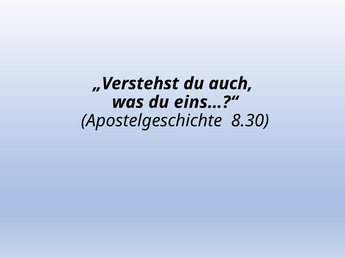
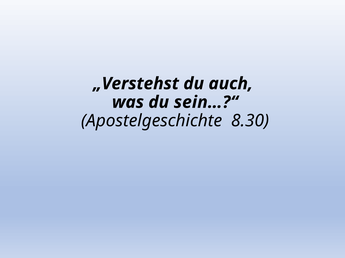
eins…?“: eins…?“ -> sein…?“
